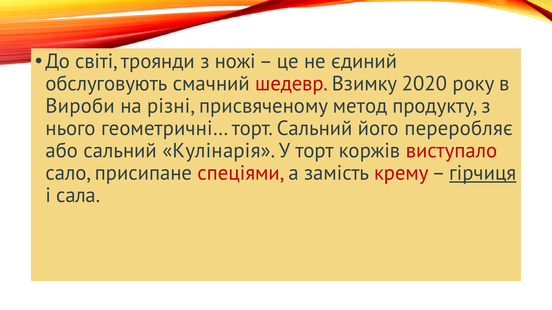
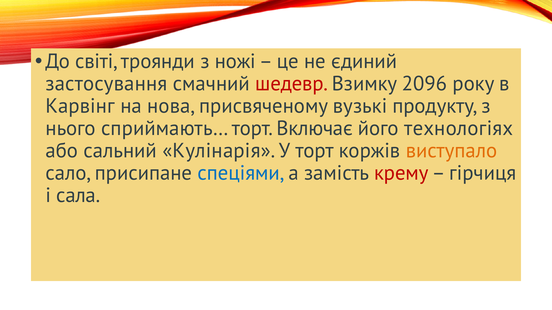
обслуговують: обслуговують -> застосування
2020: 2020 -> 2096
Вироби: Вироби -> Карвінг
різні: різні -> нова
метод: метод -> вузькі
геометричні…: геометричні… -> сприймають…
торт Сальний: Сальний -> Включає
переробляє: переробляє -> технологіях
виступало colour: red -> orange
спеціями colour: red -> blue
гірчиця underline: present -> none
